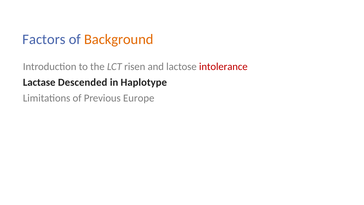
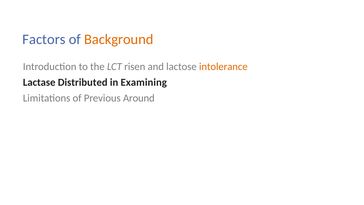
intolerance colour: red -> orange
Descended: Descended -> Distributed
Haplotype: Haplotype -> Examining
Europe: Europe -> Around
